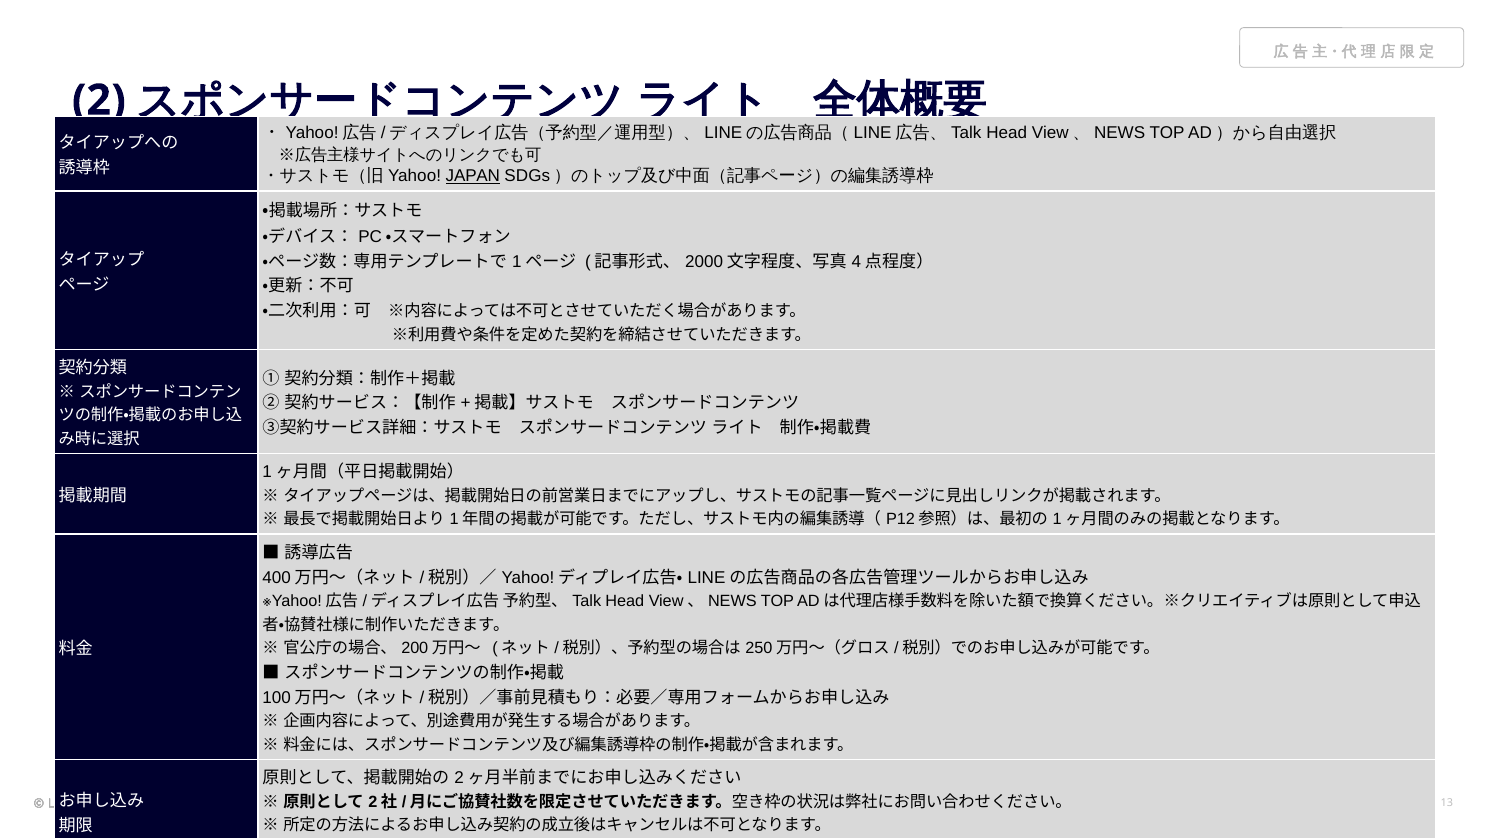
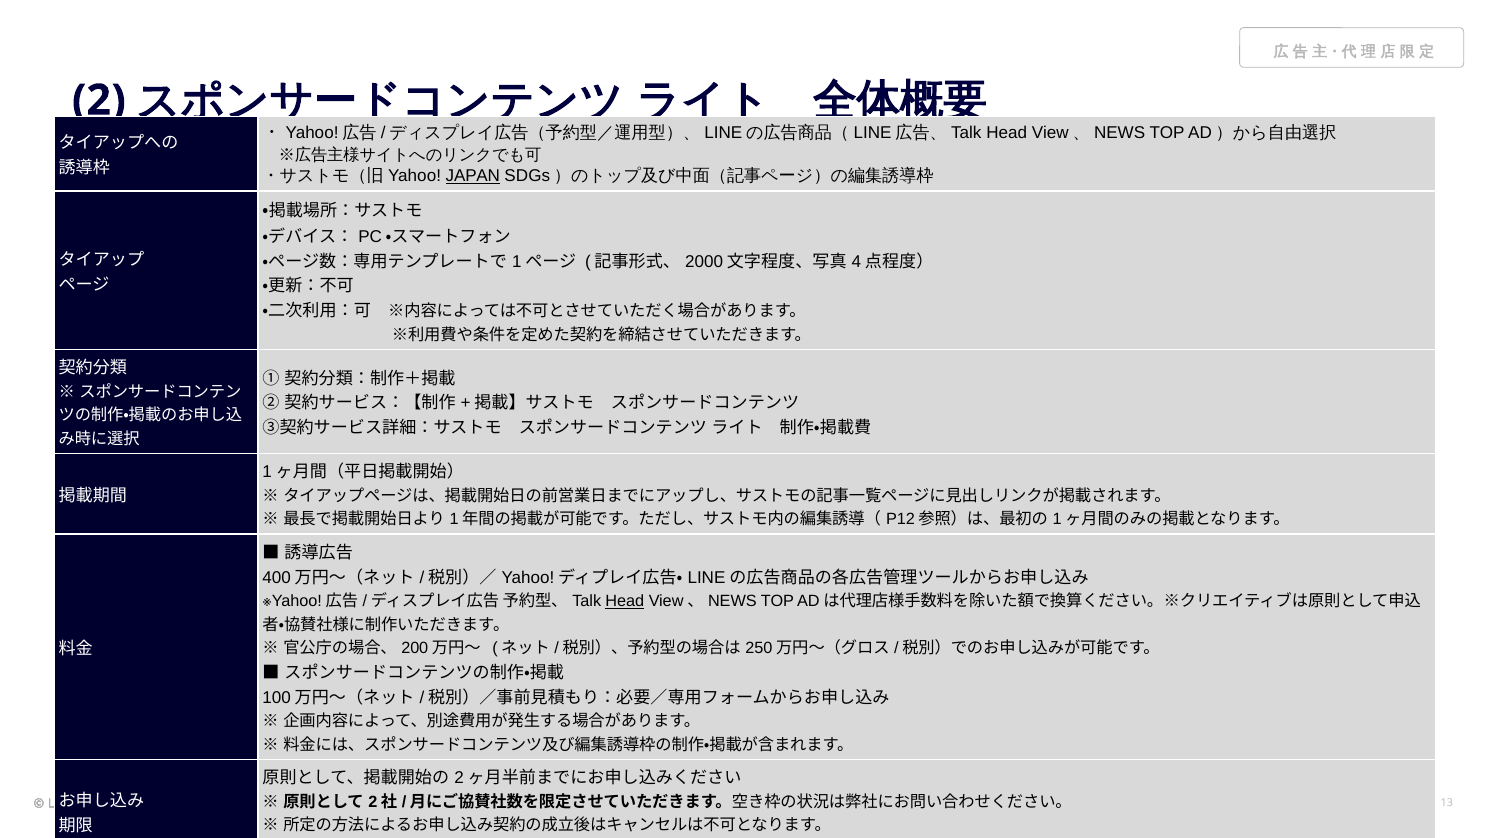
Head at (625, 602) underline: none -> present
